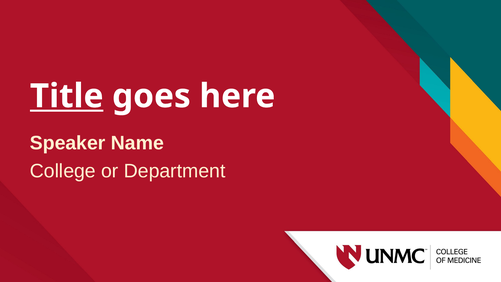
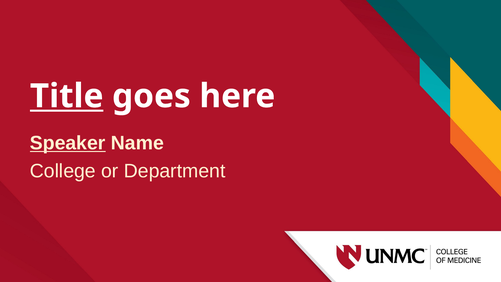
Speaker underline: none -> present
